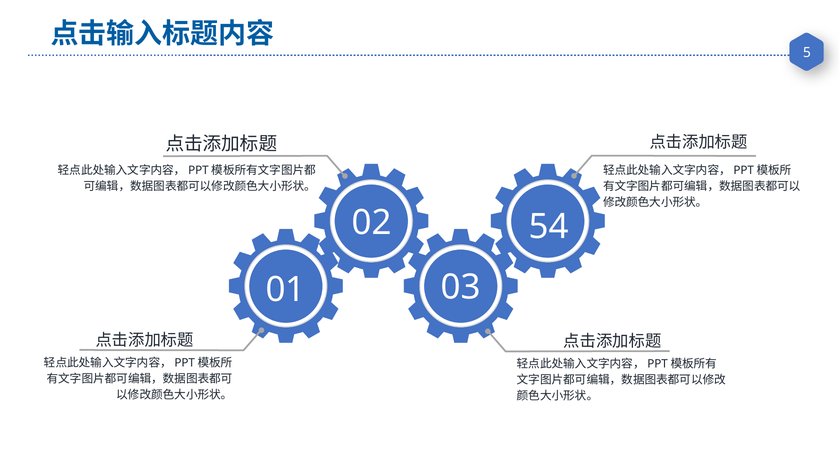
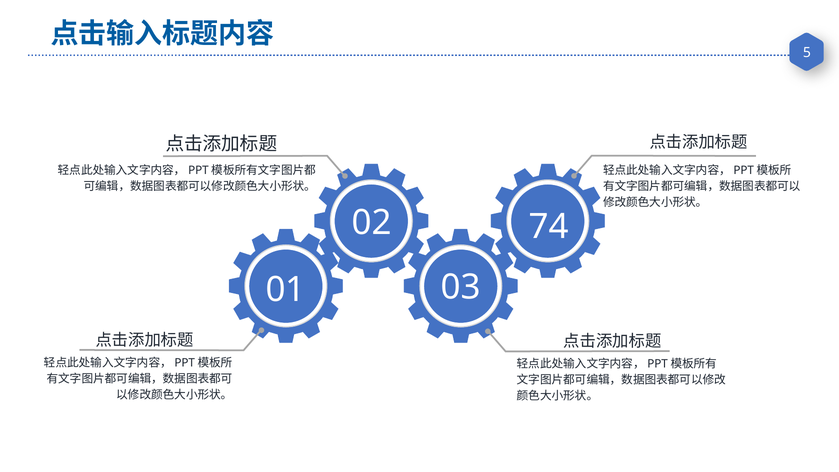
54: 54 -> 74
